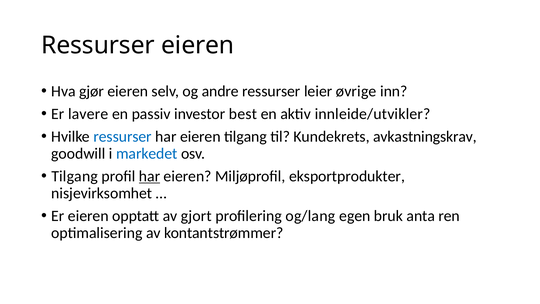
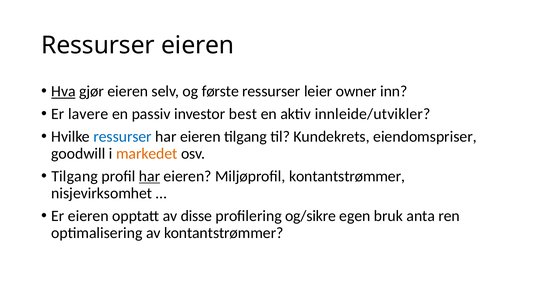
Hva underline: none -> present
andre: andre -> første
øvrige: øvrige -> owner
avkastningskrav: avkastningskrav -> eiendomspriser
markedet colour: blue -> orange
Miljøprofil eksportprodukter: eksportprodukter -> kontantstrømmer
gjort: gjort -> disse
og/lang: og/lang -> og/sikre
